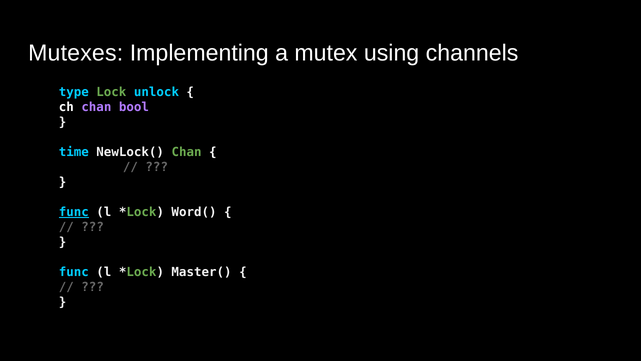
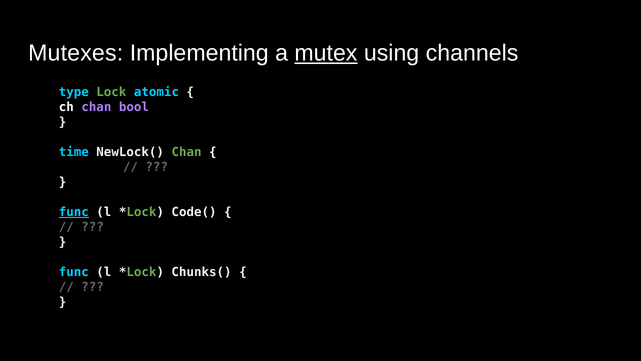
mutex underline: none -> present
unlock: unlock -> atomic
Word(: Word( -> Code(
Master(: Master( -> Chunks(
